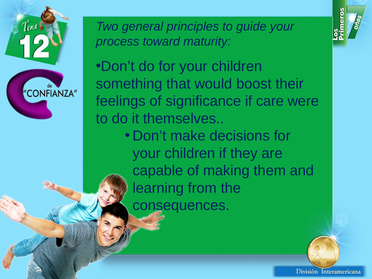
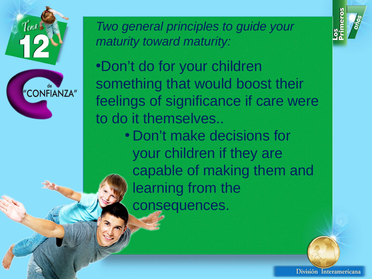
process at (118, 41): process -> maturity
